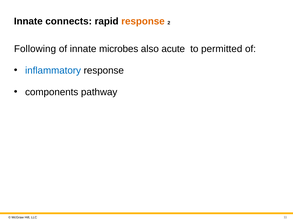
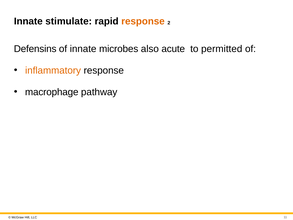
connects: connects -> stimulate
Following: Following -> Defensins
inflammatory colour: blue -> orange
components: components -> macrophage
